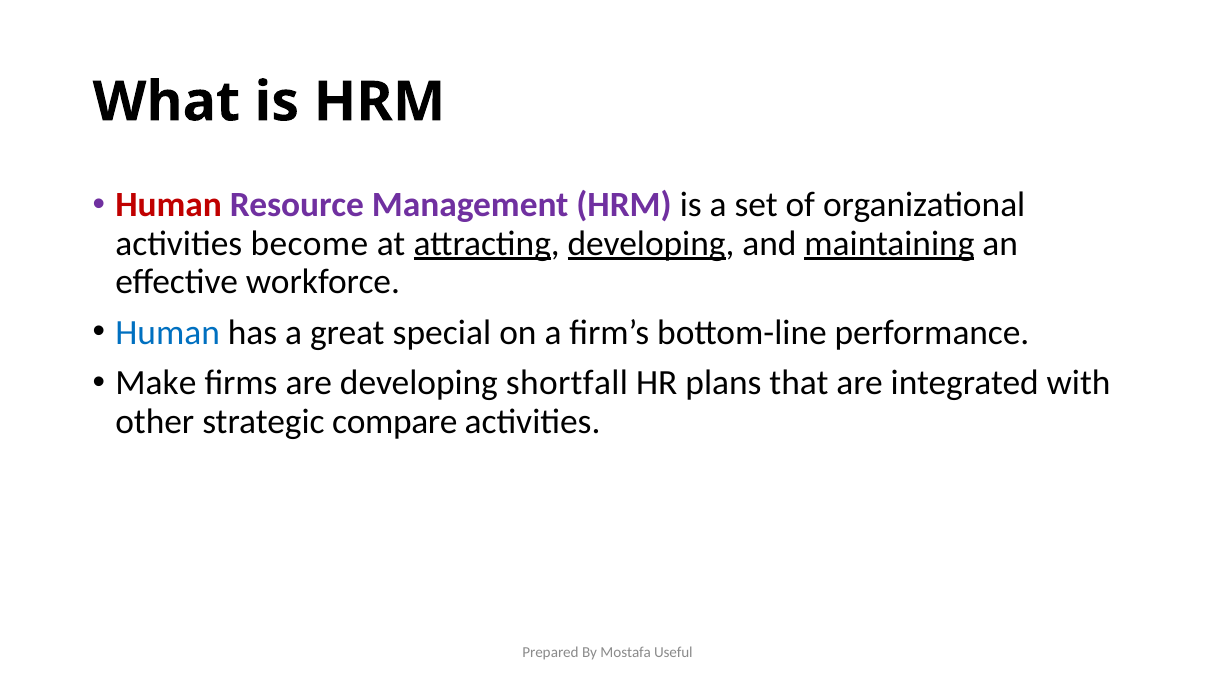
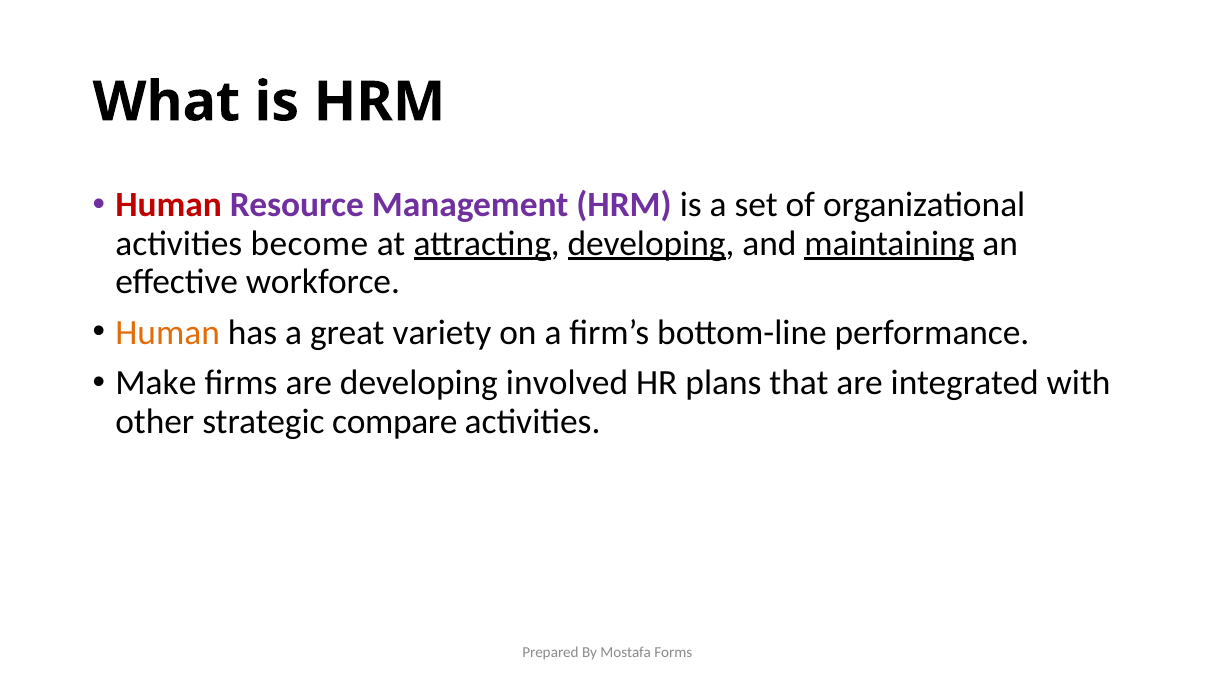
Human at (168, 333) colour: blue -> orange
special: special -> variety
shortfall: shortfall -> involved
Useful: Useful -> Forms
